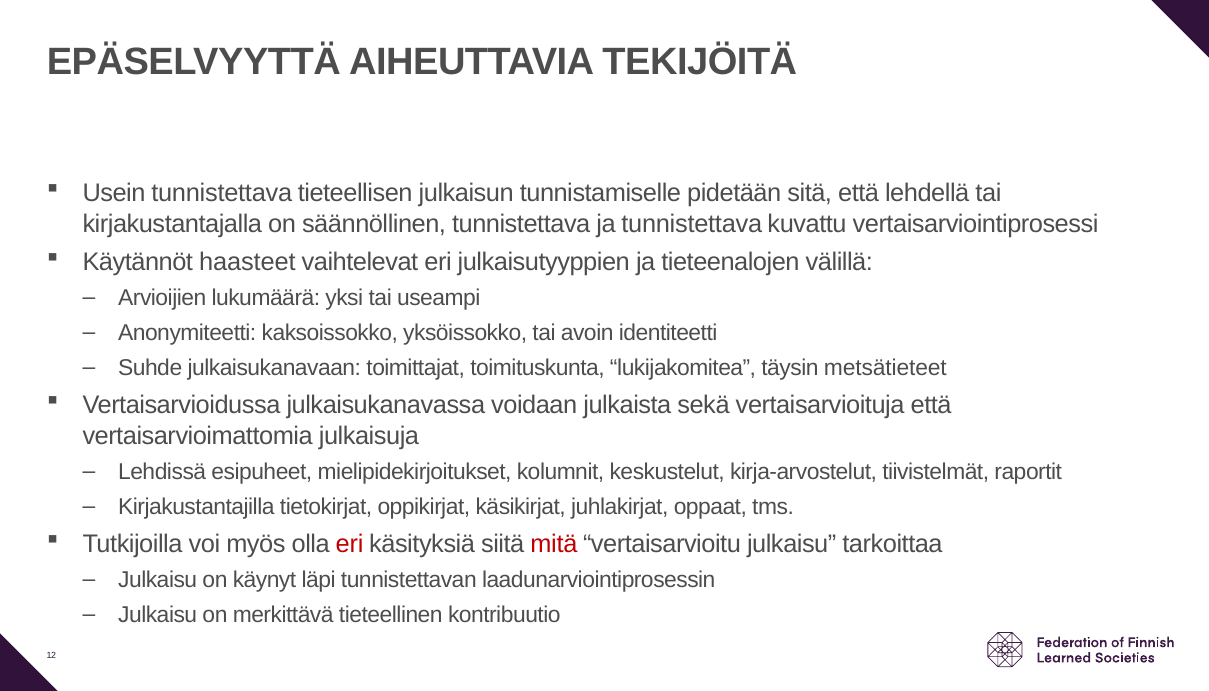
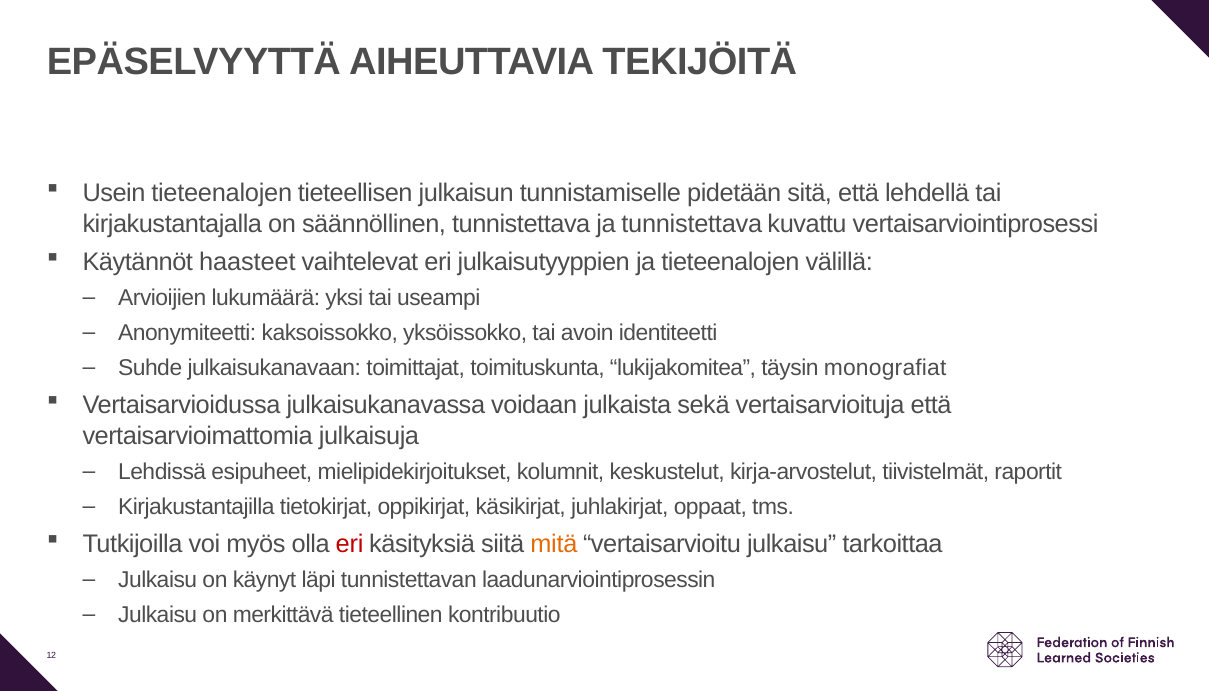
Usein tunnistettava: tunnistettava -> tieteenalojen
metsätieteet: metsätieteet -> monografiat
mitä colour: red -> orange
